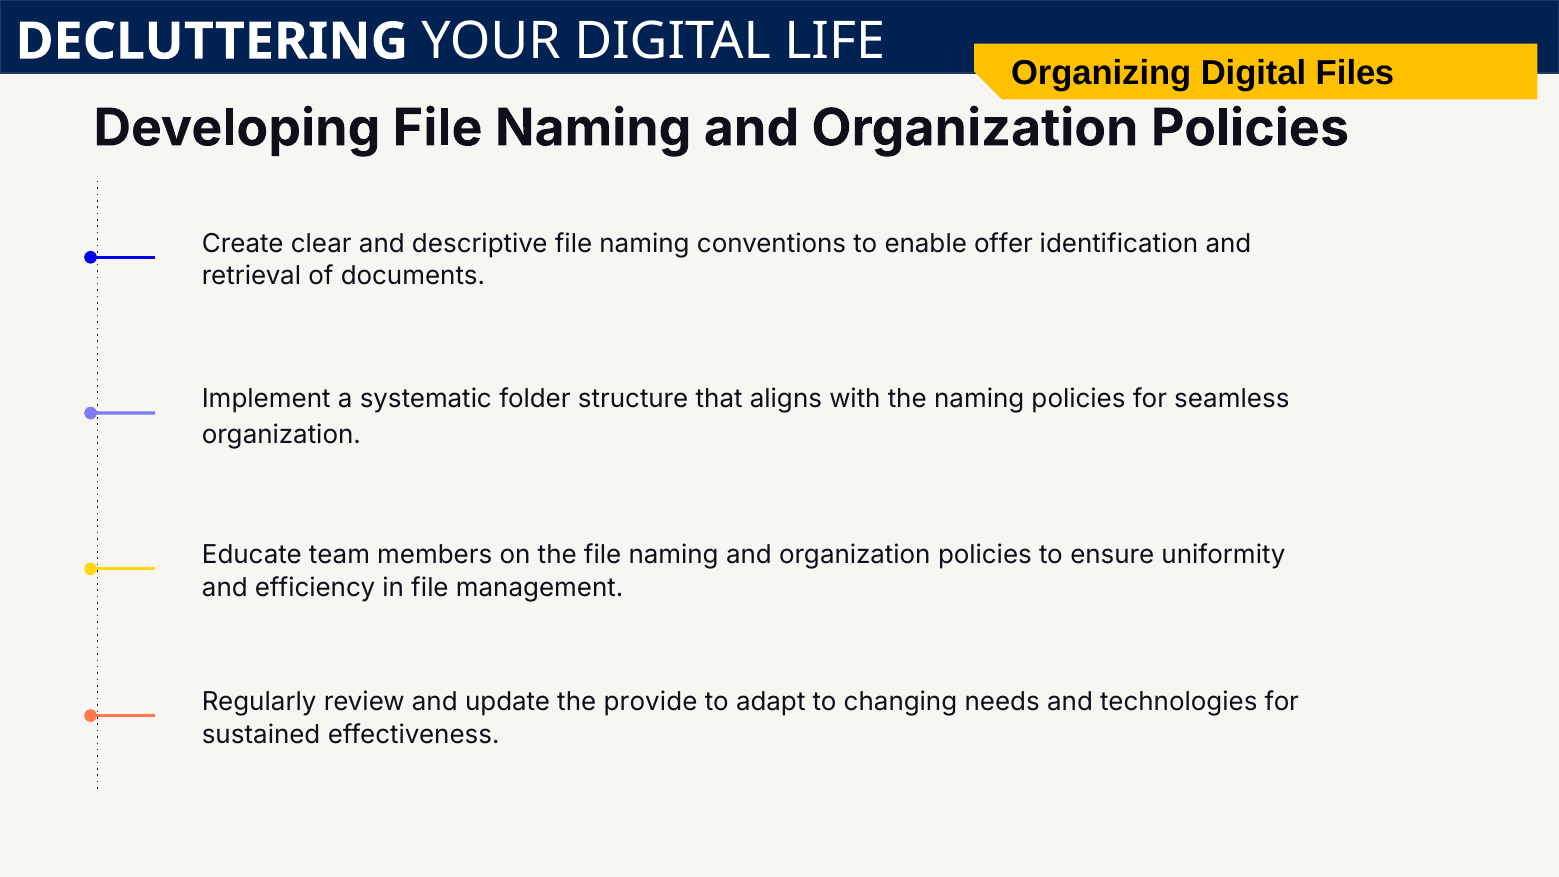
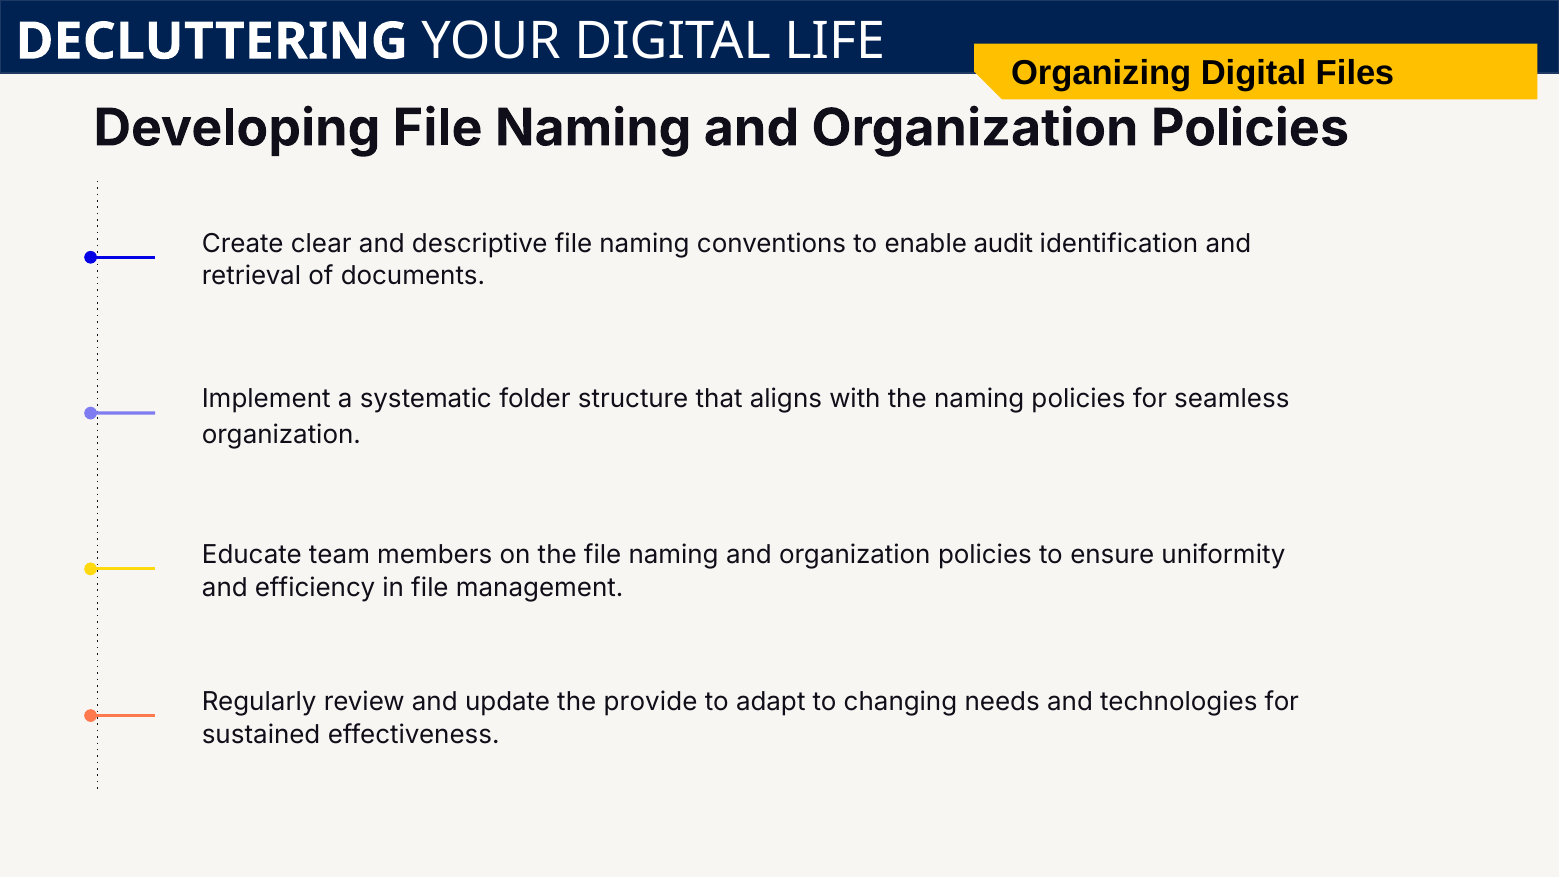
offer: offer -> audit
